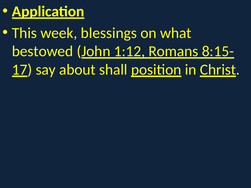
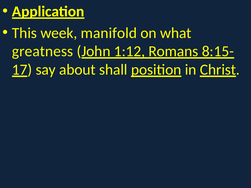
blessings: blessings -> manifold
bestowed: bestowed -> greatness
